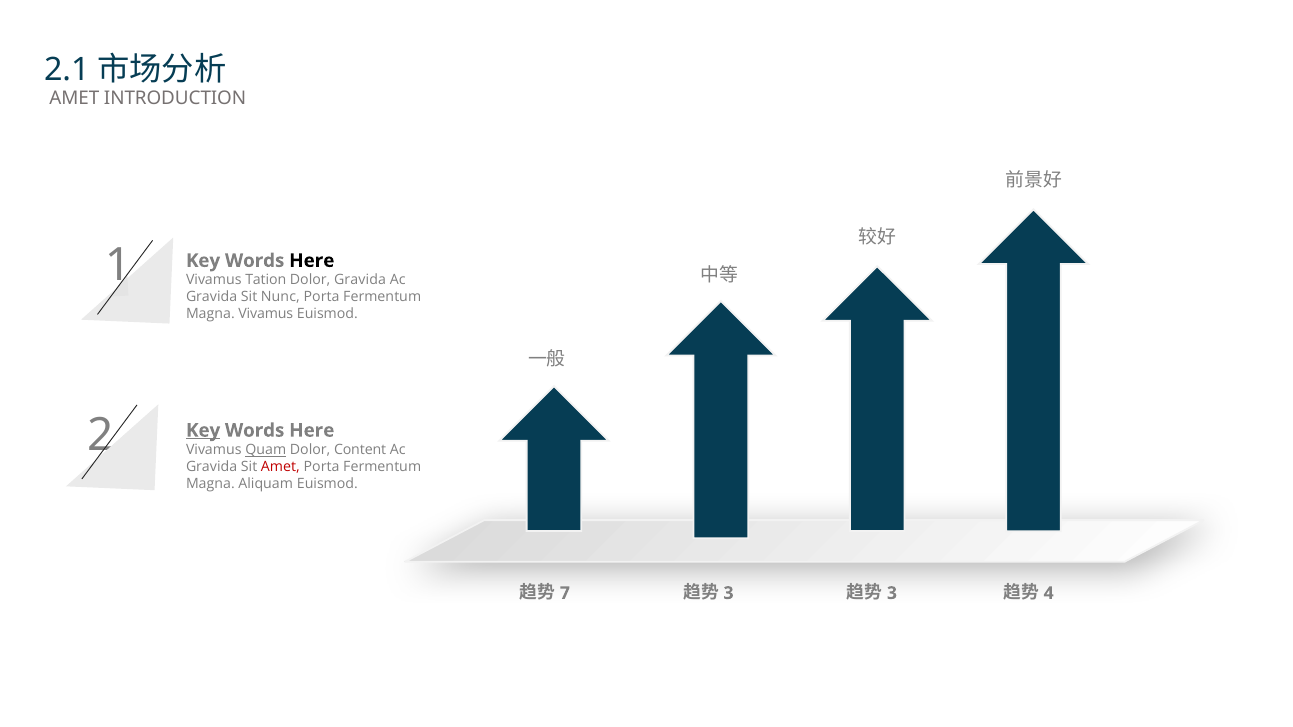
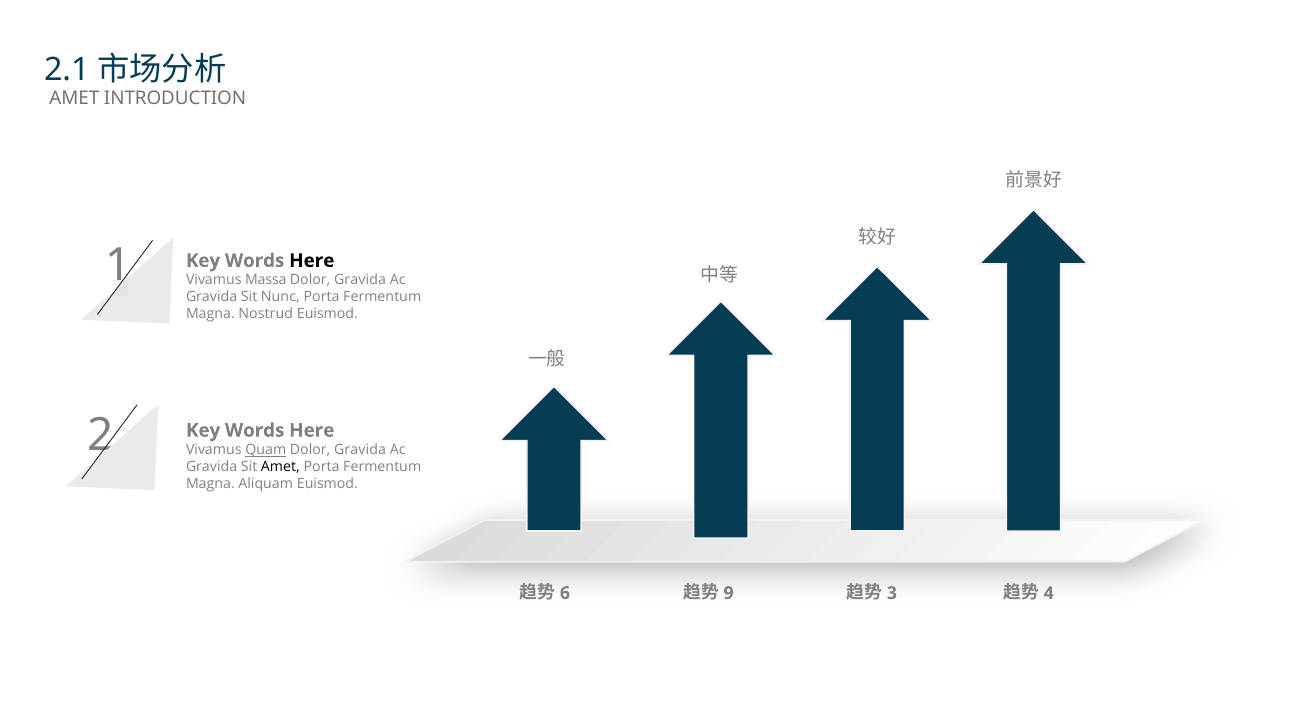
Tation: Tation -> Massa
Magna Vivamus: Vivamus -> Nostrud
Key at (203, 431) underline: present -> none
Content at (360, 450): Content -> Gravida
Amet at (280, 467) colour: red -> black
7: 7 -> 6
3 at (729, 593): 3 -> 9
